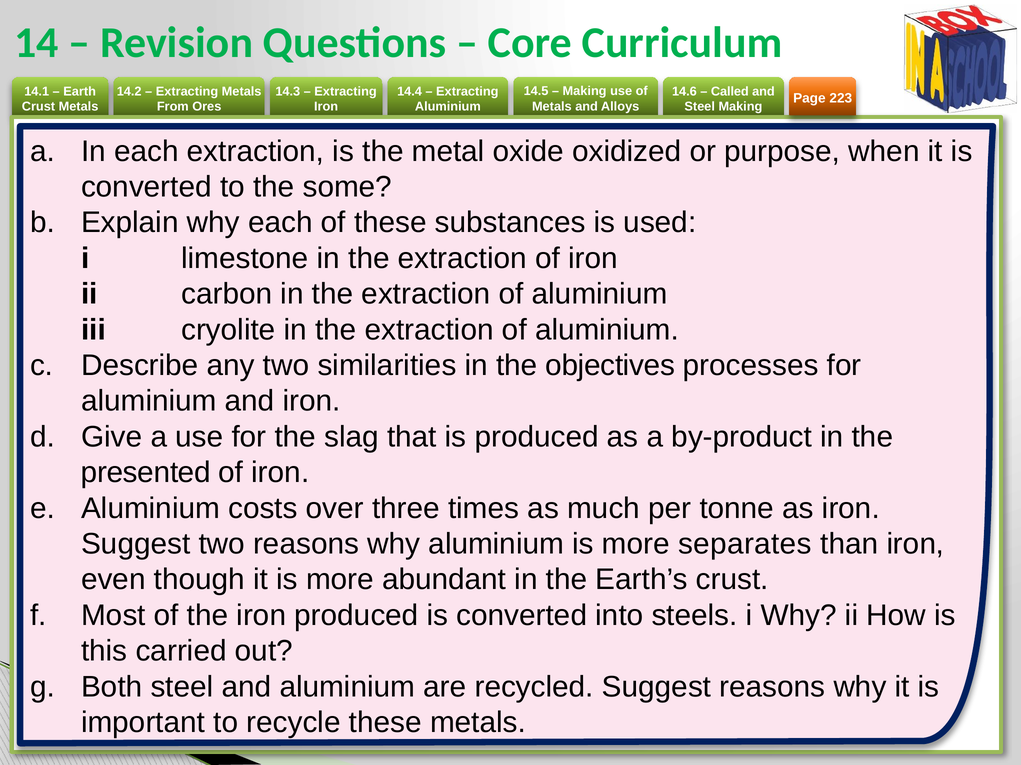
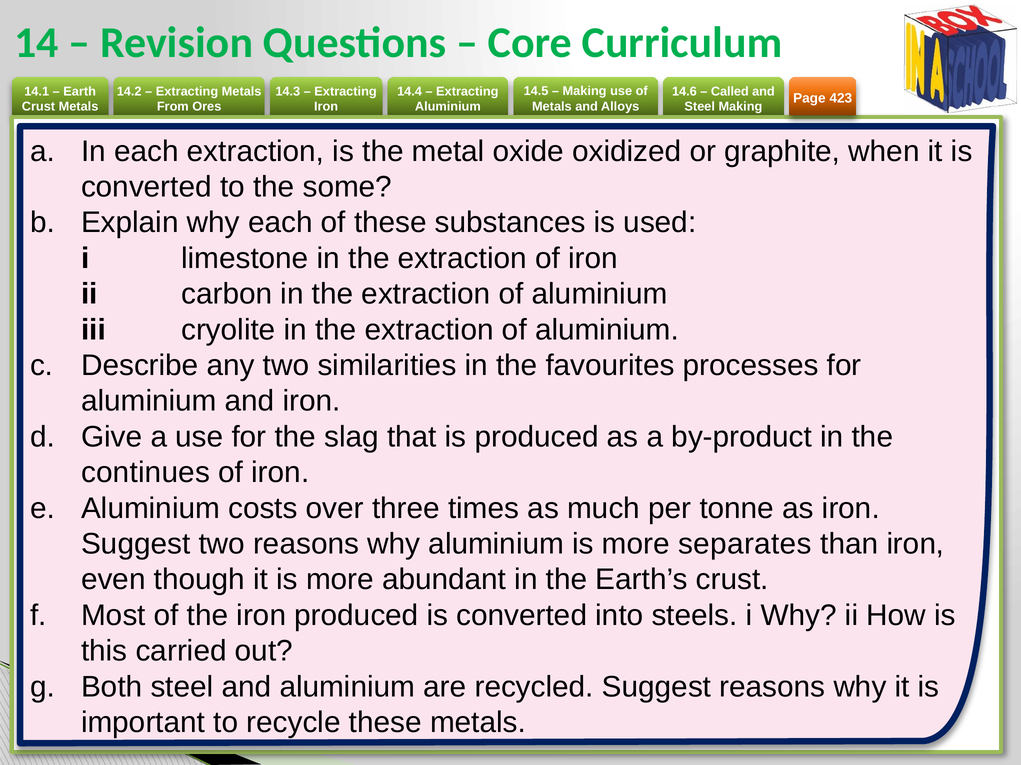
223: 223 -> 423
purpose: purpose -> graphite
objectives: objectives -> favourites
presented: presented -> continues
